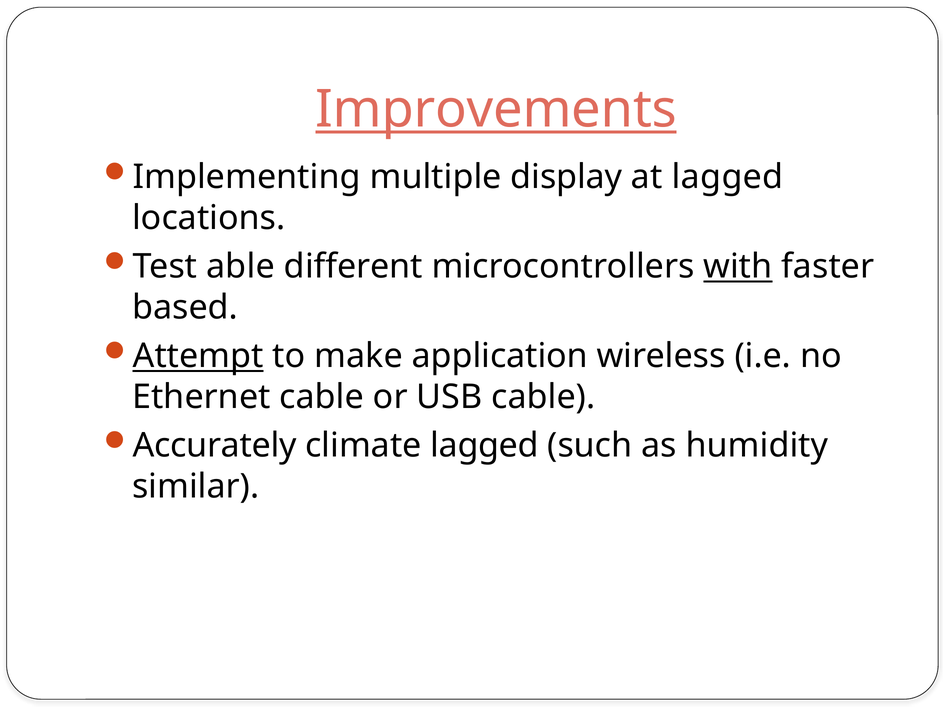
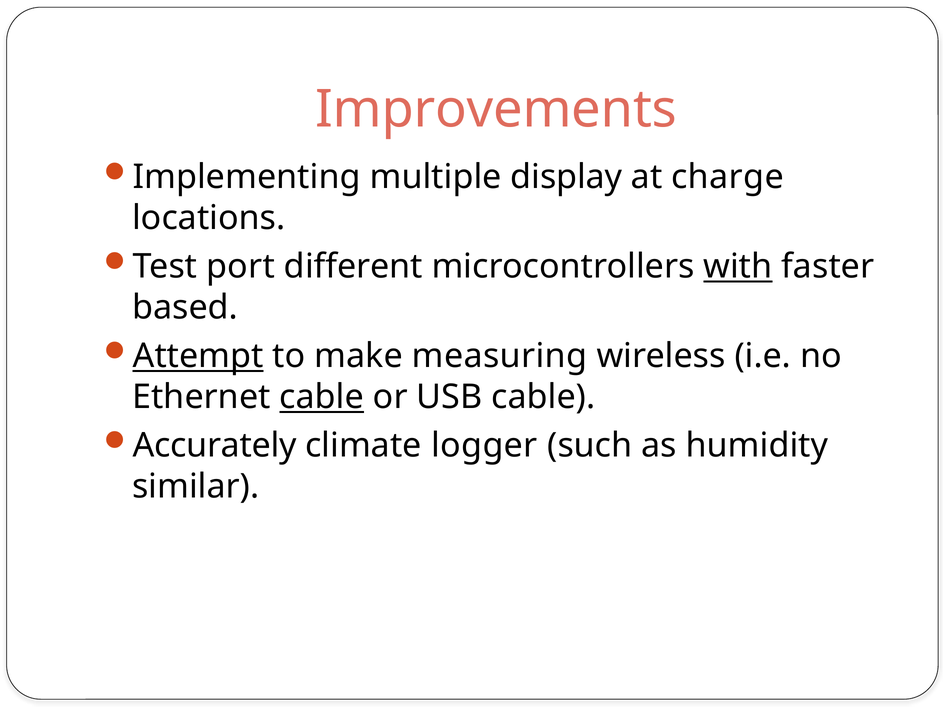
Improvements underline: present -> none
at lagged: lagged -> charge
able: able -> port
application: application -> measuring
cable at (322, 397) underline: none -> present
climate lagged: lagged -> logger
